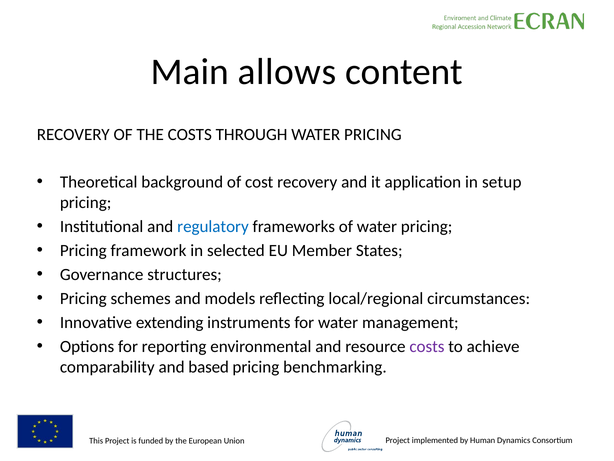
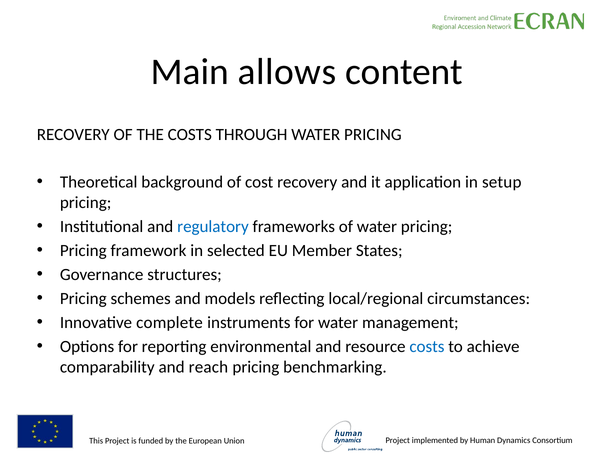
extending: extending -> complete
costs at (427, 346) colour: purple -> blue
based: based -> reach
